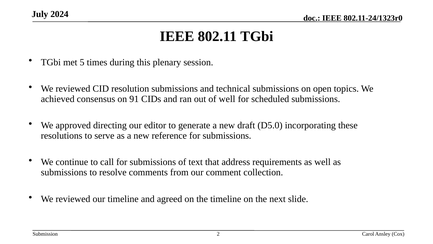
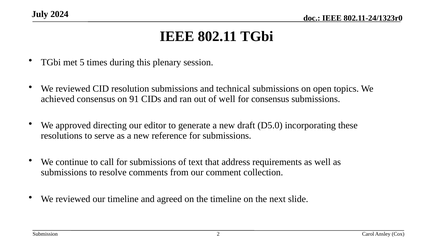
for scheduled: scheduled -> consensus
